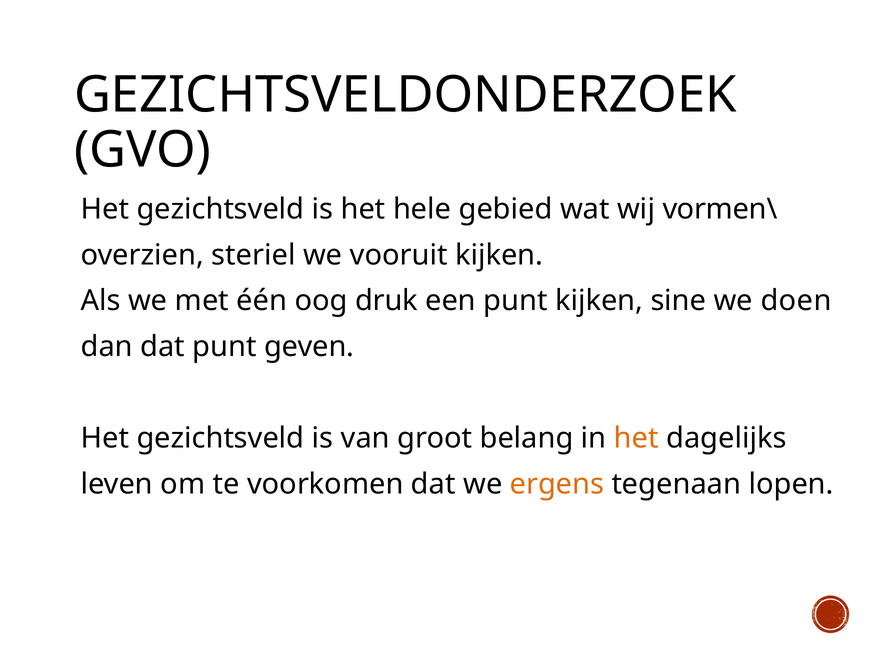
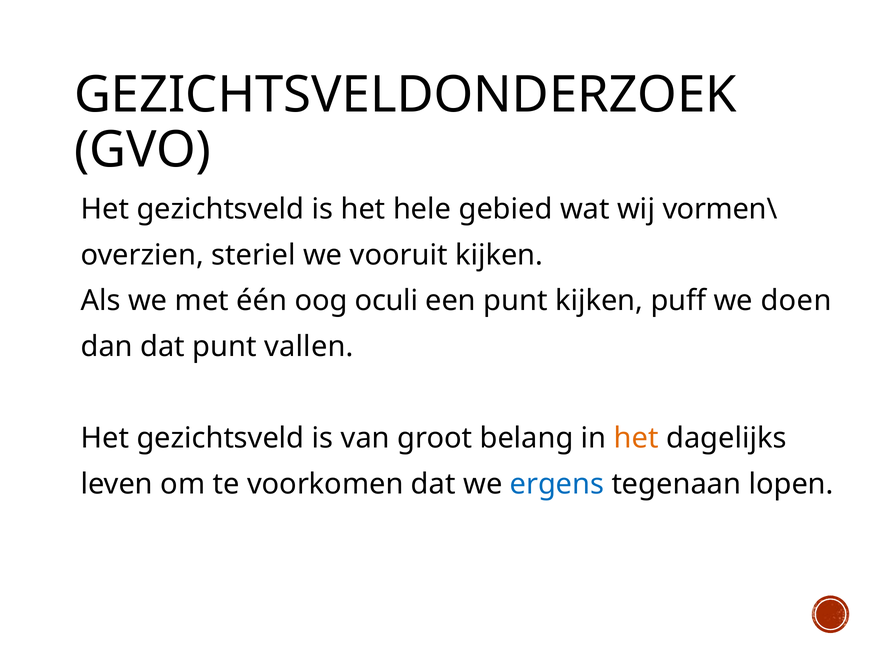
druk: druk -> oculi
sine: sine -> puff
geven: geven -> vallen
ergens colour: orange -> blue
